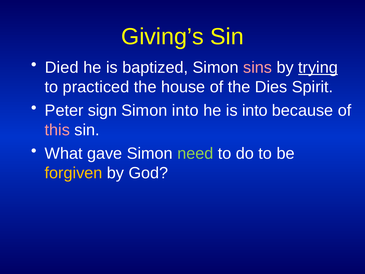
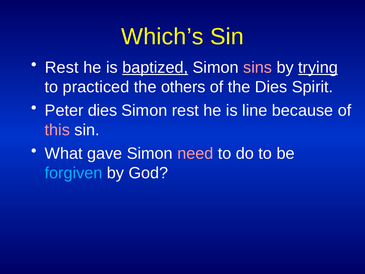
Giving’s: Giving’s -> Which’s
Died at (62, 67): Died -> Rest
baptized underline: none -> present
house: house -> others
Peter sign: sign -> dies
Simon into: into -> rest
is into: into -> line
need colour: light green -> pink
forgiven colour: yellow -> light blue
